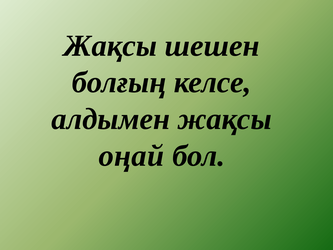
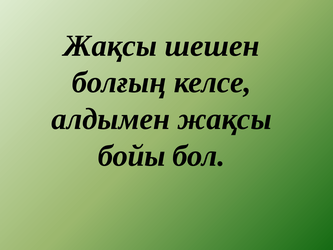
оңай: оңай -> бойы
